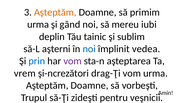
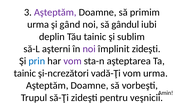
Aşteptăm at (55, 12) colour: orange -> purple
mereu: mereu -> gândul
noi at (89, 49) colour: blue -> purple
împlinit vedea: vedea -> zideşti
vrem at (25, 74): vrem -> tainic
drag-Ţi: drag-Ţi -> vadă-Ţi
